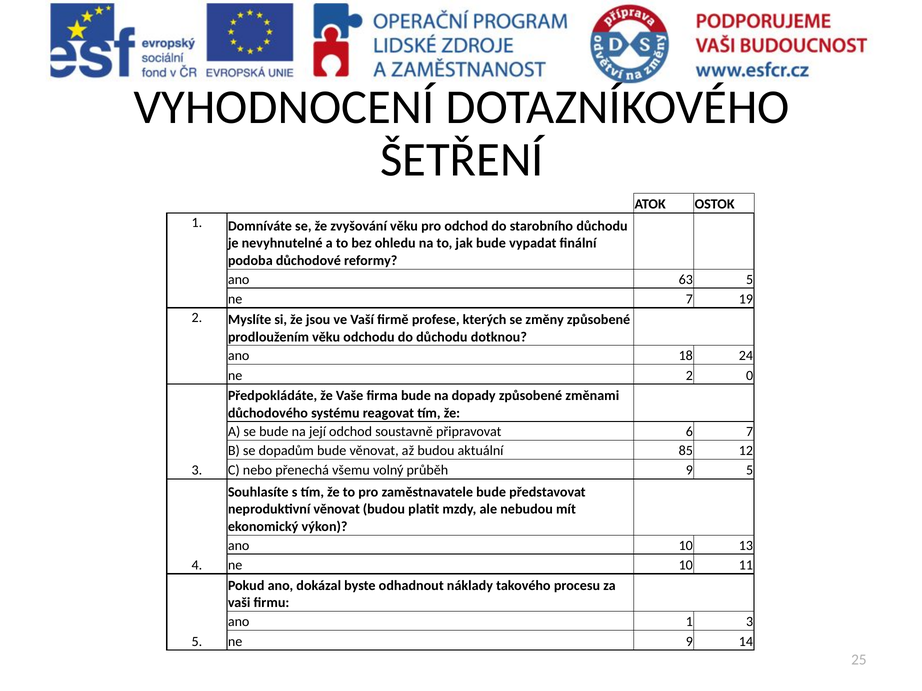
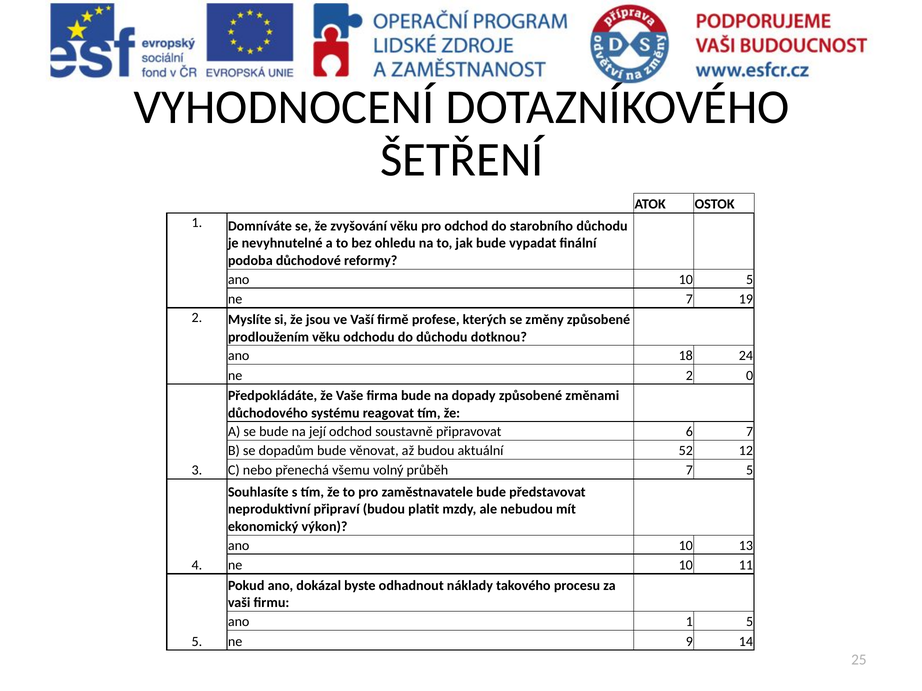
63 at (686, 280): 63 -> 10
85: 85 -> 52
průběh 9: 9 -> 7
neproduktivní věnovat: věnovat -> připraví
1 3: 3 -> 5
